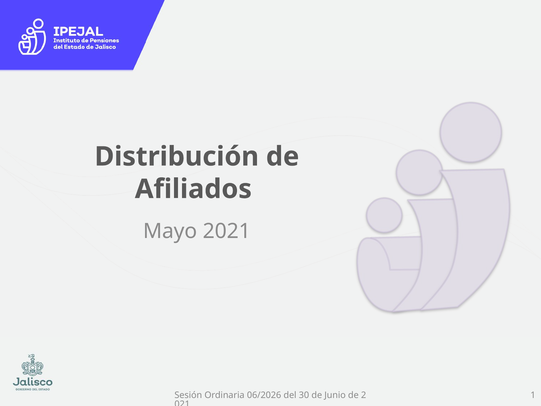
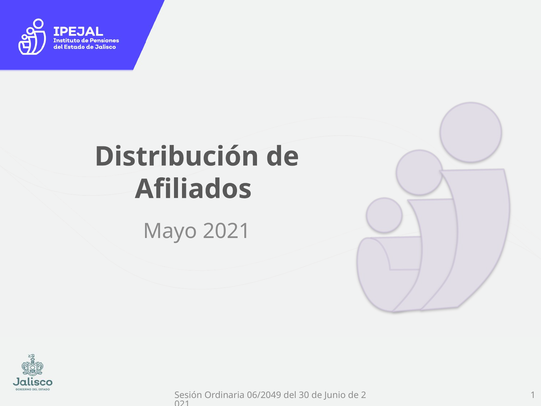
06/2026: 06/2026 -> 06/2049
